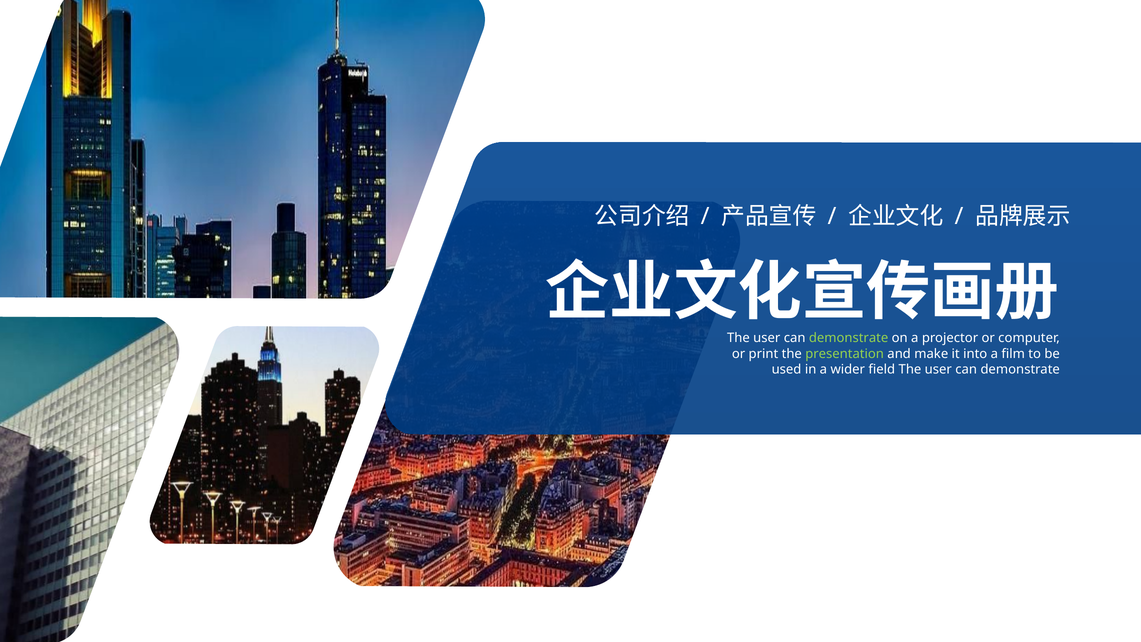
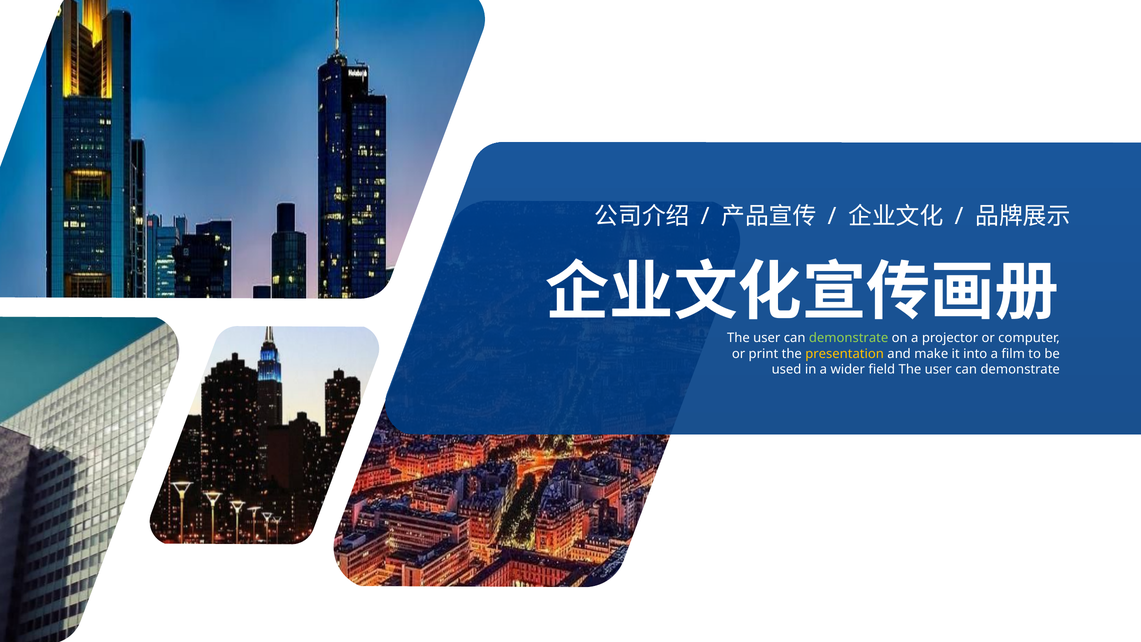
presentation colour: light green -> yellow
